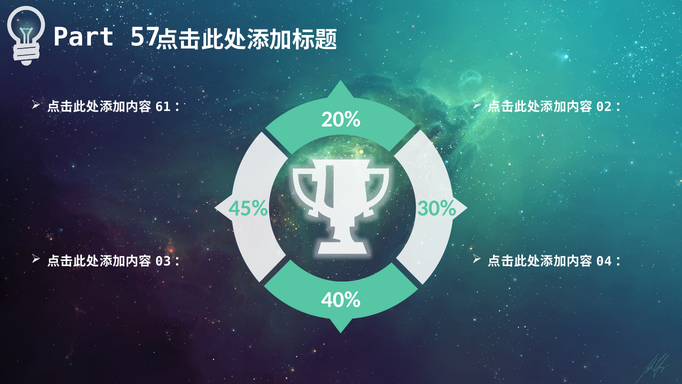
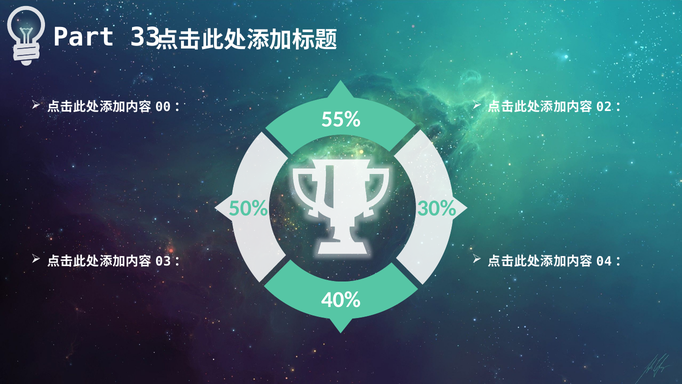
57: 57 -> 33
61: 61 -> 00
20%: 20% -> 55%
45%: 45% -> 50%
